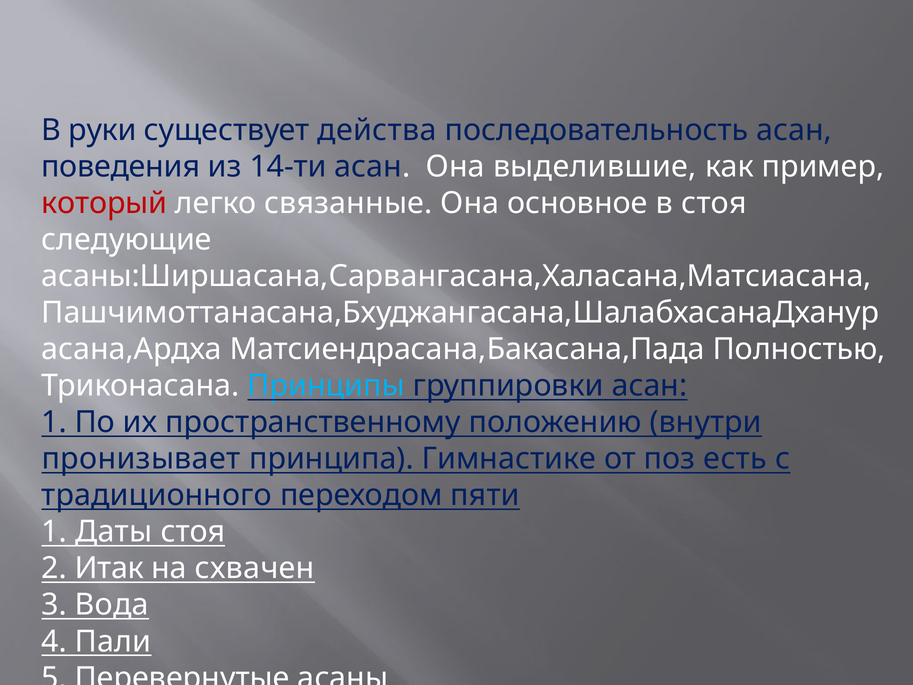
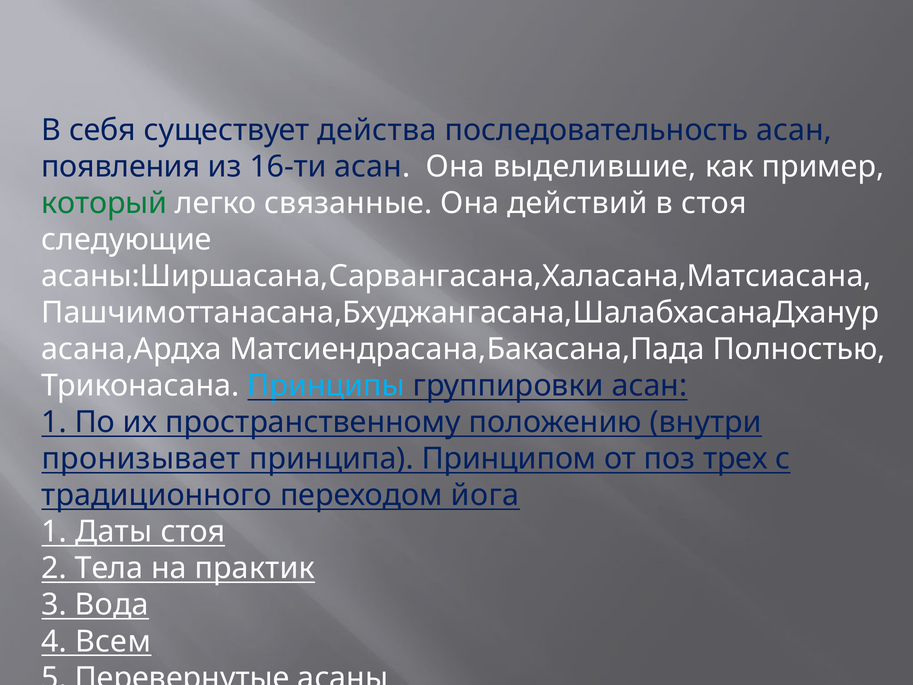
руки: руки -> себя
поведения: поведения -> появления
14-ти: 14-ти -> 16-ти
который colour: red -> green
основное: основное -> действий
Гимнастике: Гимнастике -> Принципом
есть: есть -> трех
пяти: пяти -> йога
Итак: Итак -> Тела
схвачен: схвачен -> практик
Пали: Пали -> Всем
